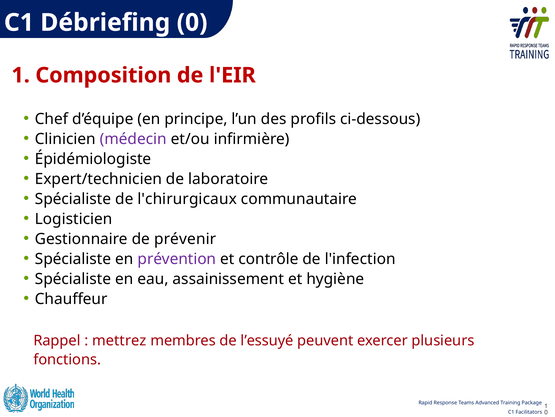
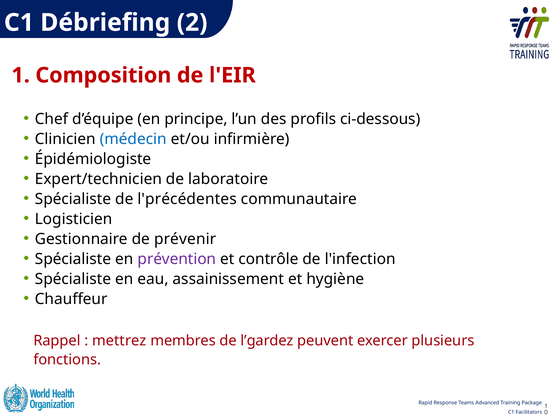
Débriefing 0: 0 -> 2
médecin colour: purple -> blue
l'chirurgicaux: l'chirurgicaux -> l'précédentes
l’essuyé: l’essuyé -> l’gardez
